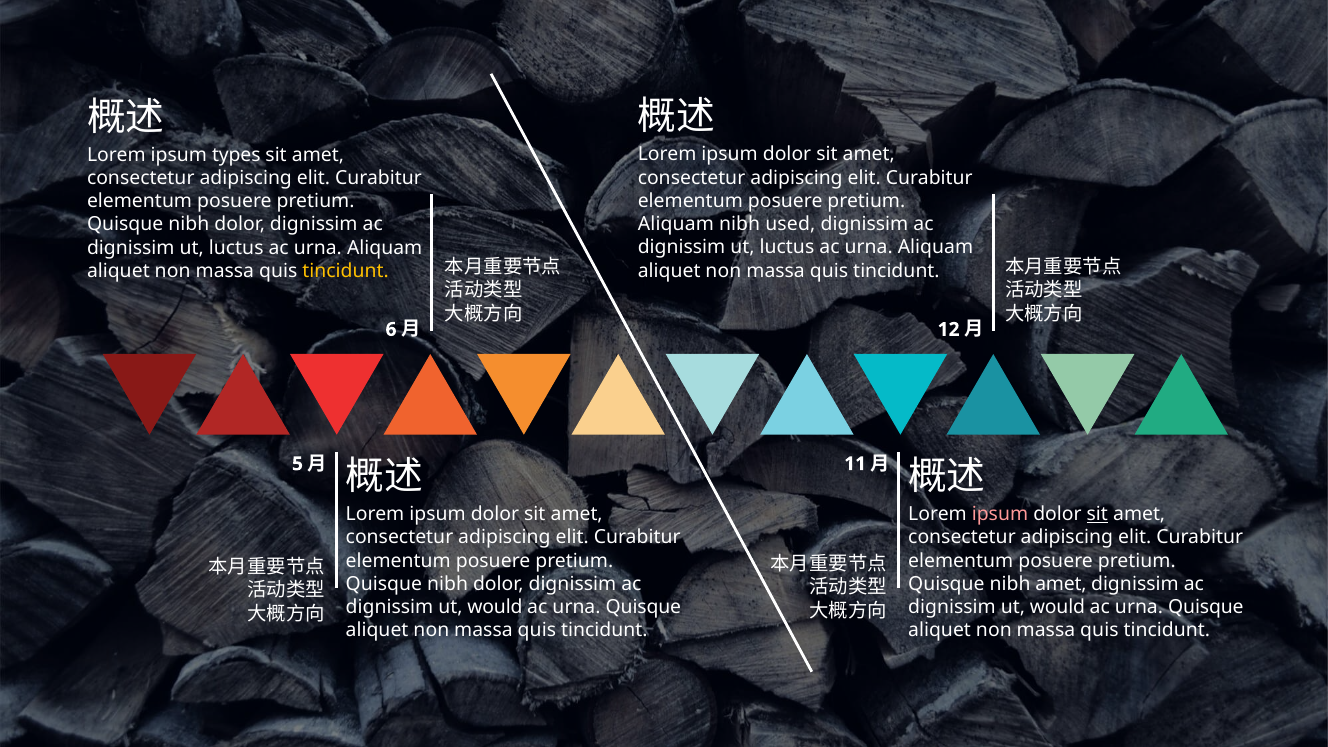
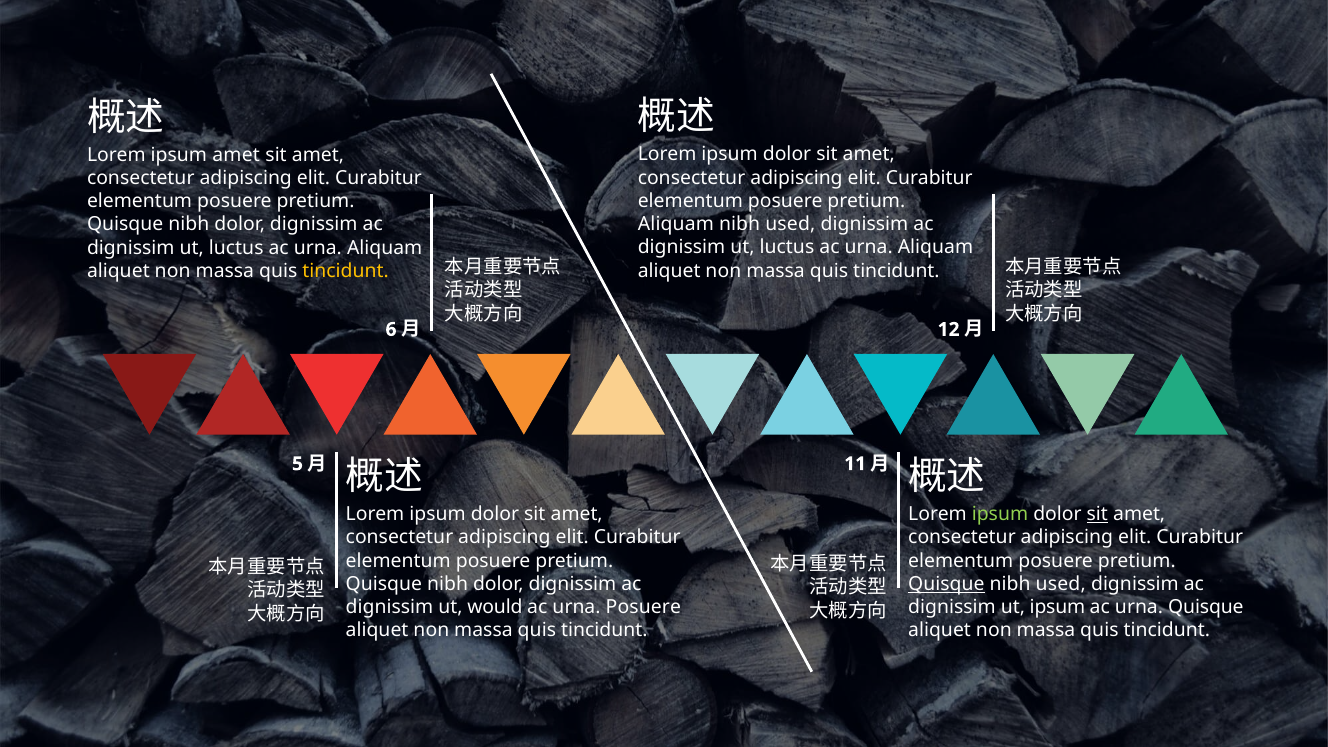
ipsum types: types -> amet
ipsum at (1000, 514) colour: pink -> light green
Quisque at (946, 584) underline: none -> present
amet at (1061, 584): amet -> used
Quisque at (643, 607): Quisque -> Posuere
would at (1057, 607): would -> ipsum
